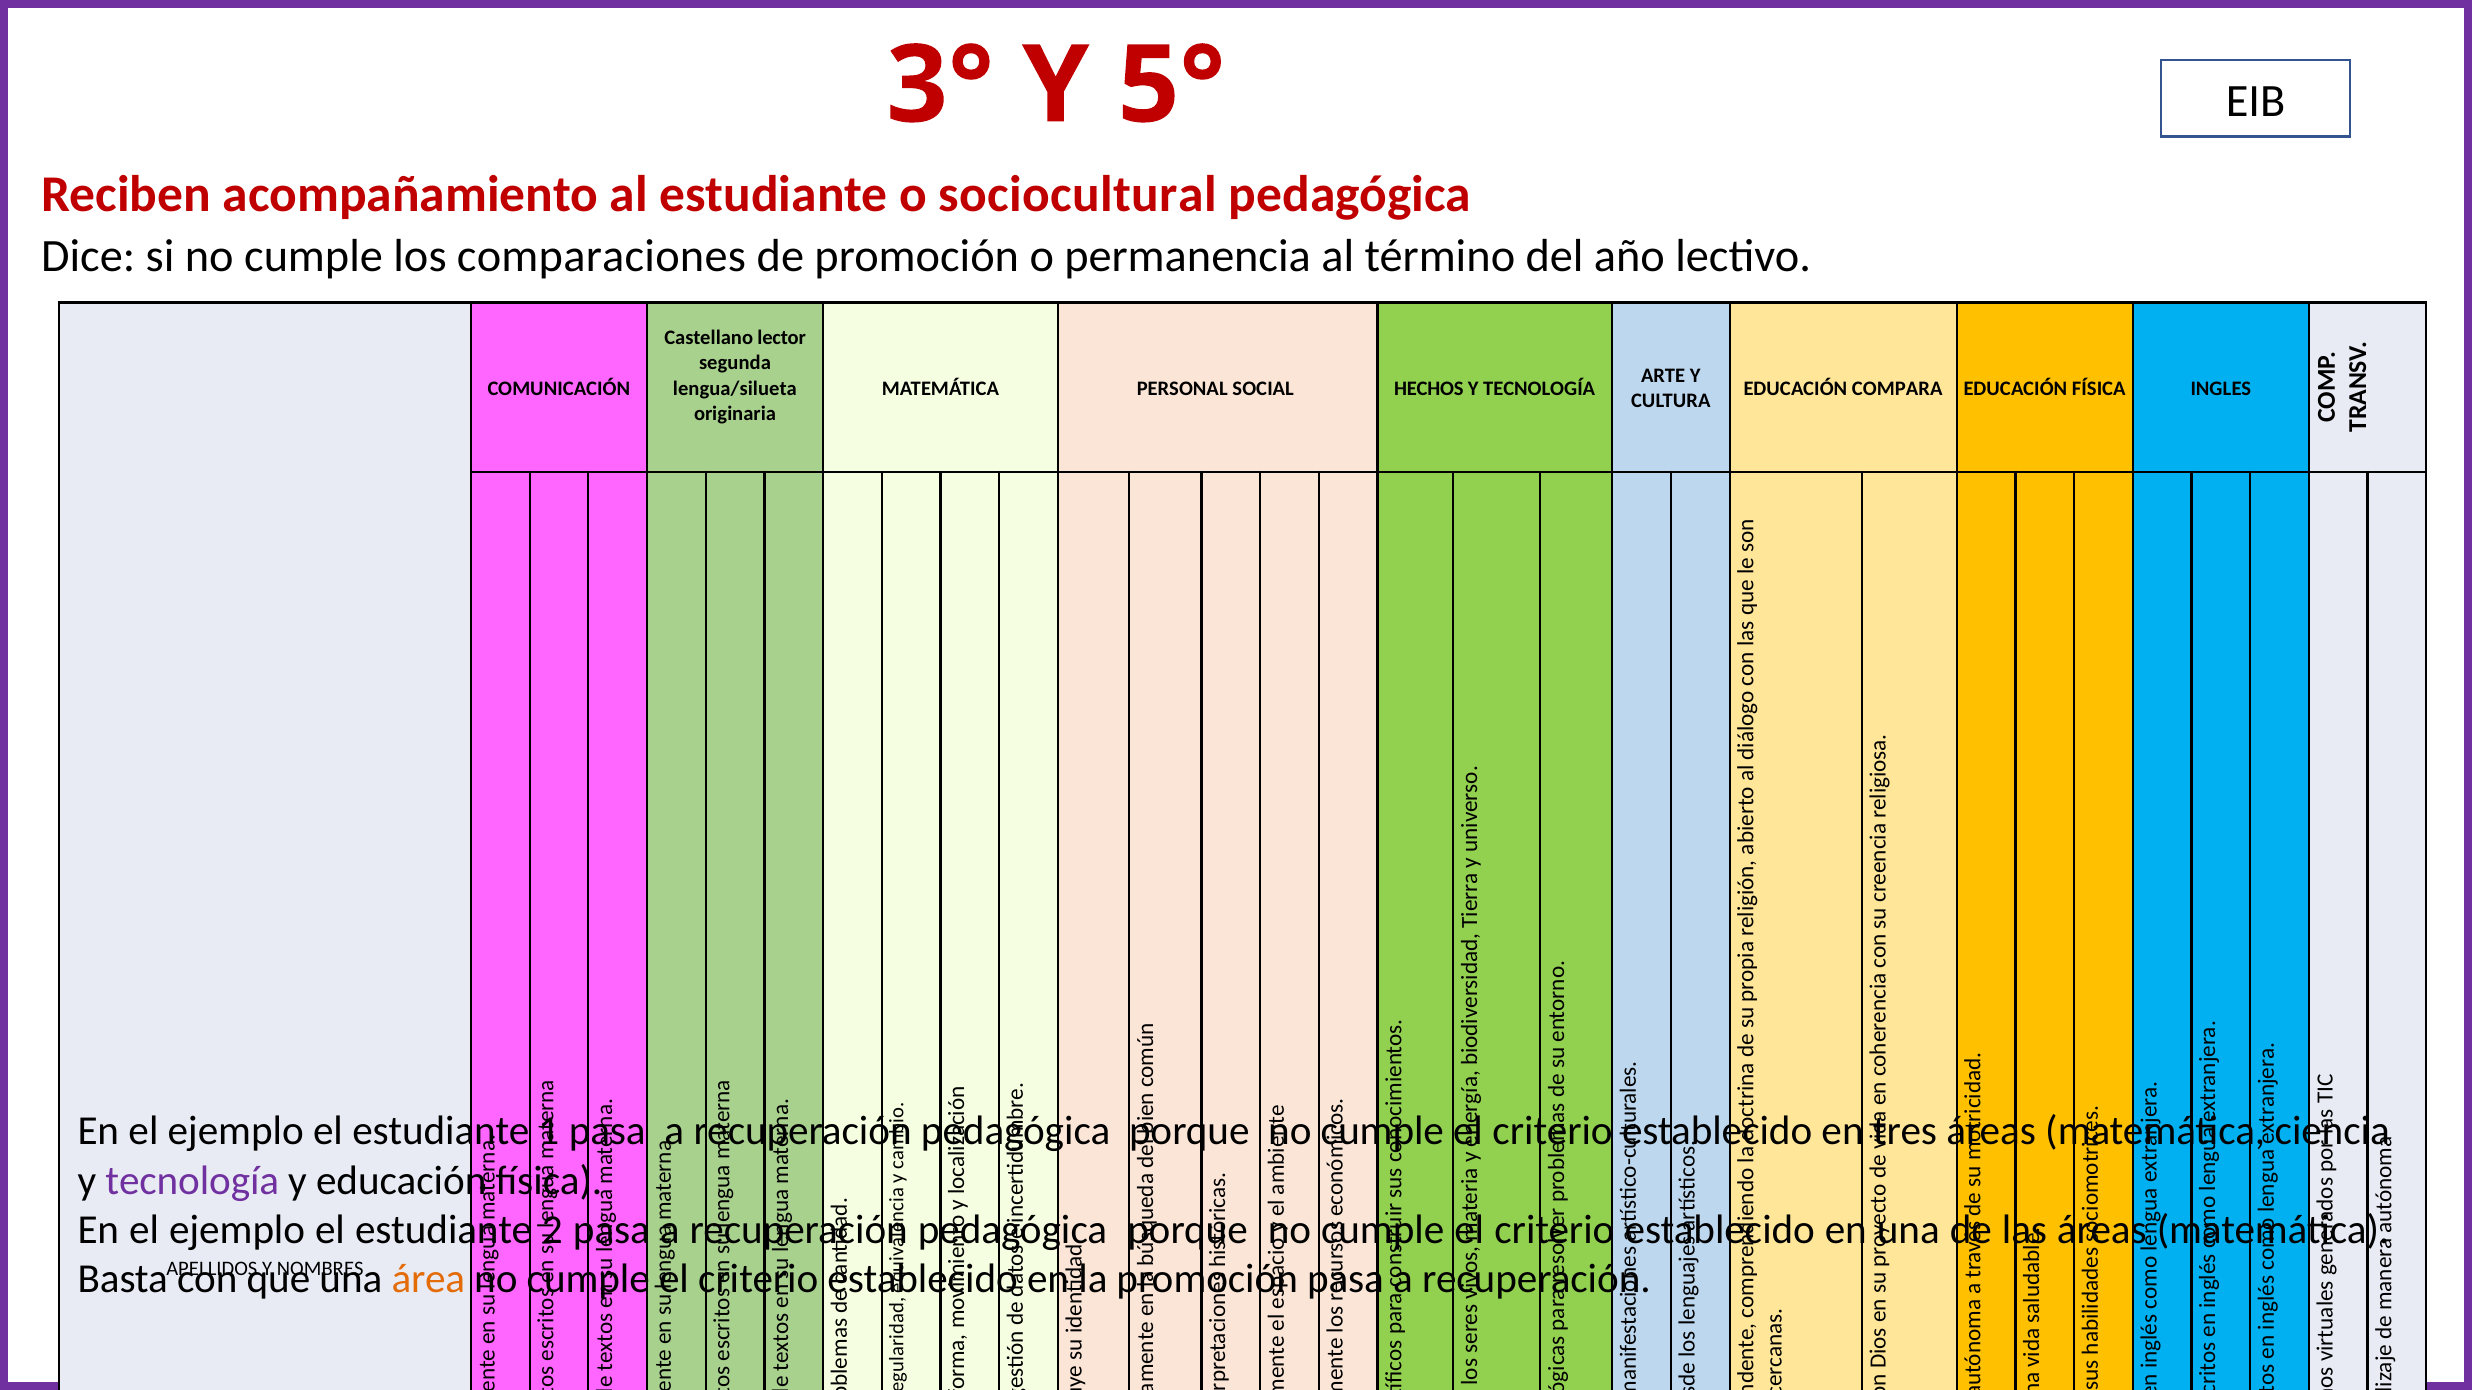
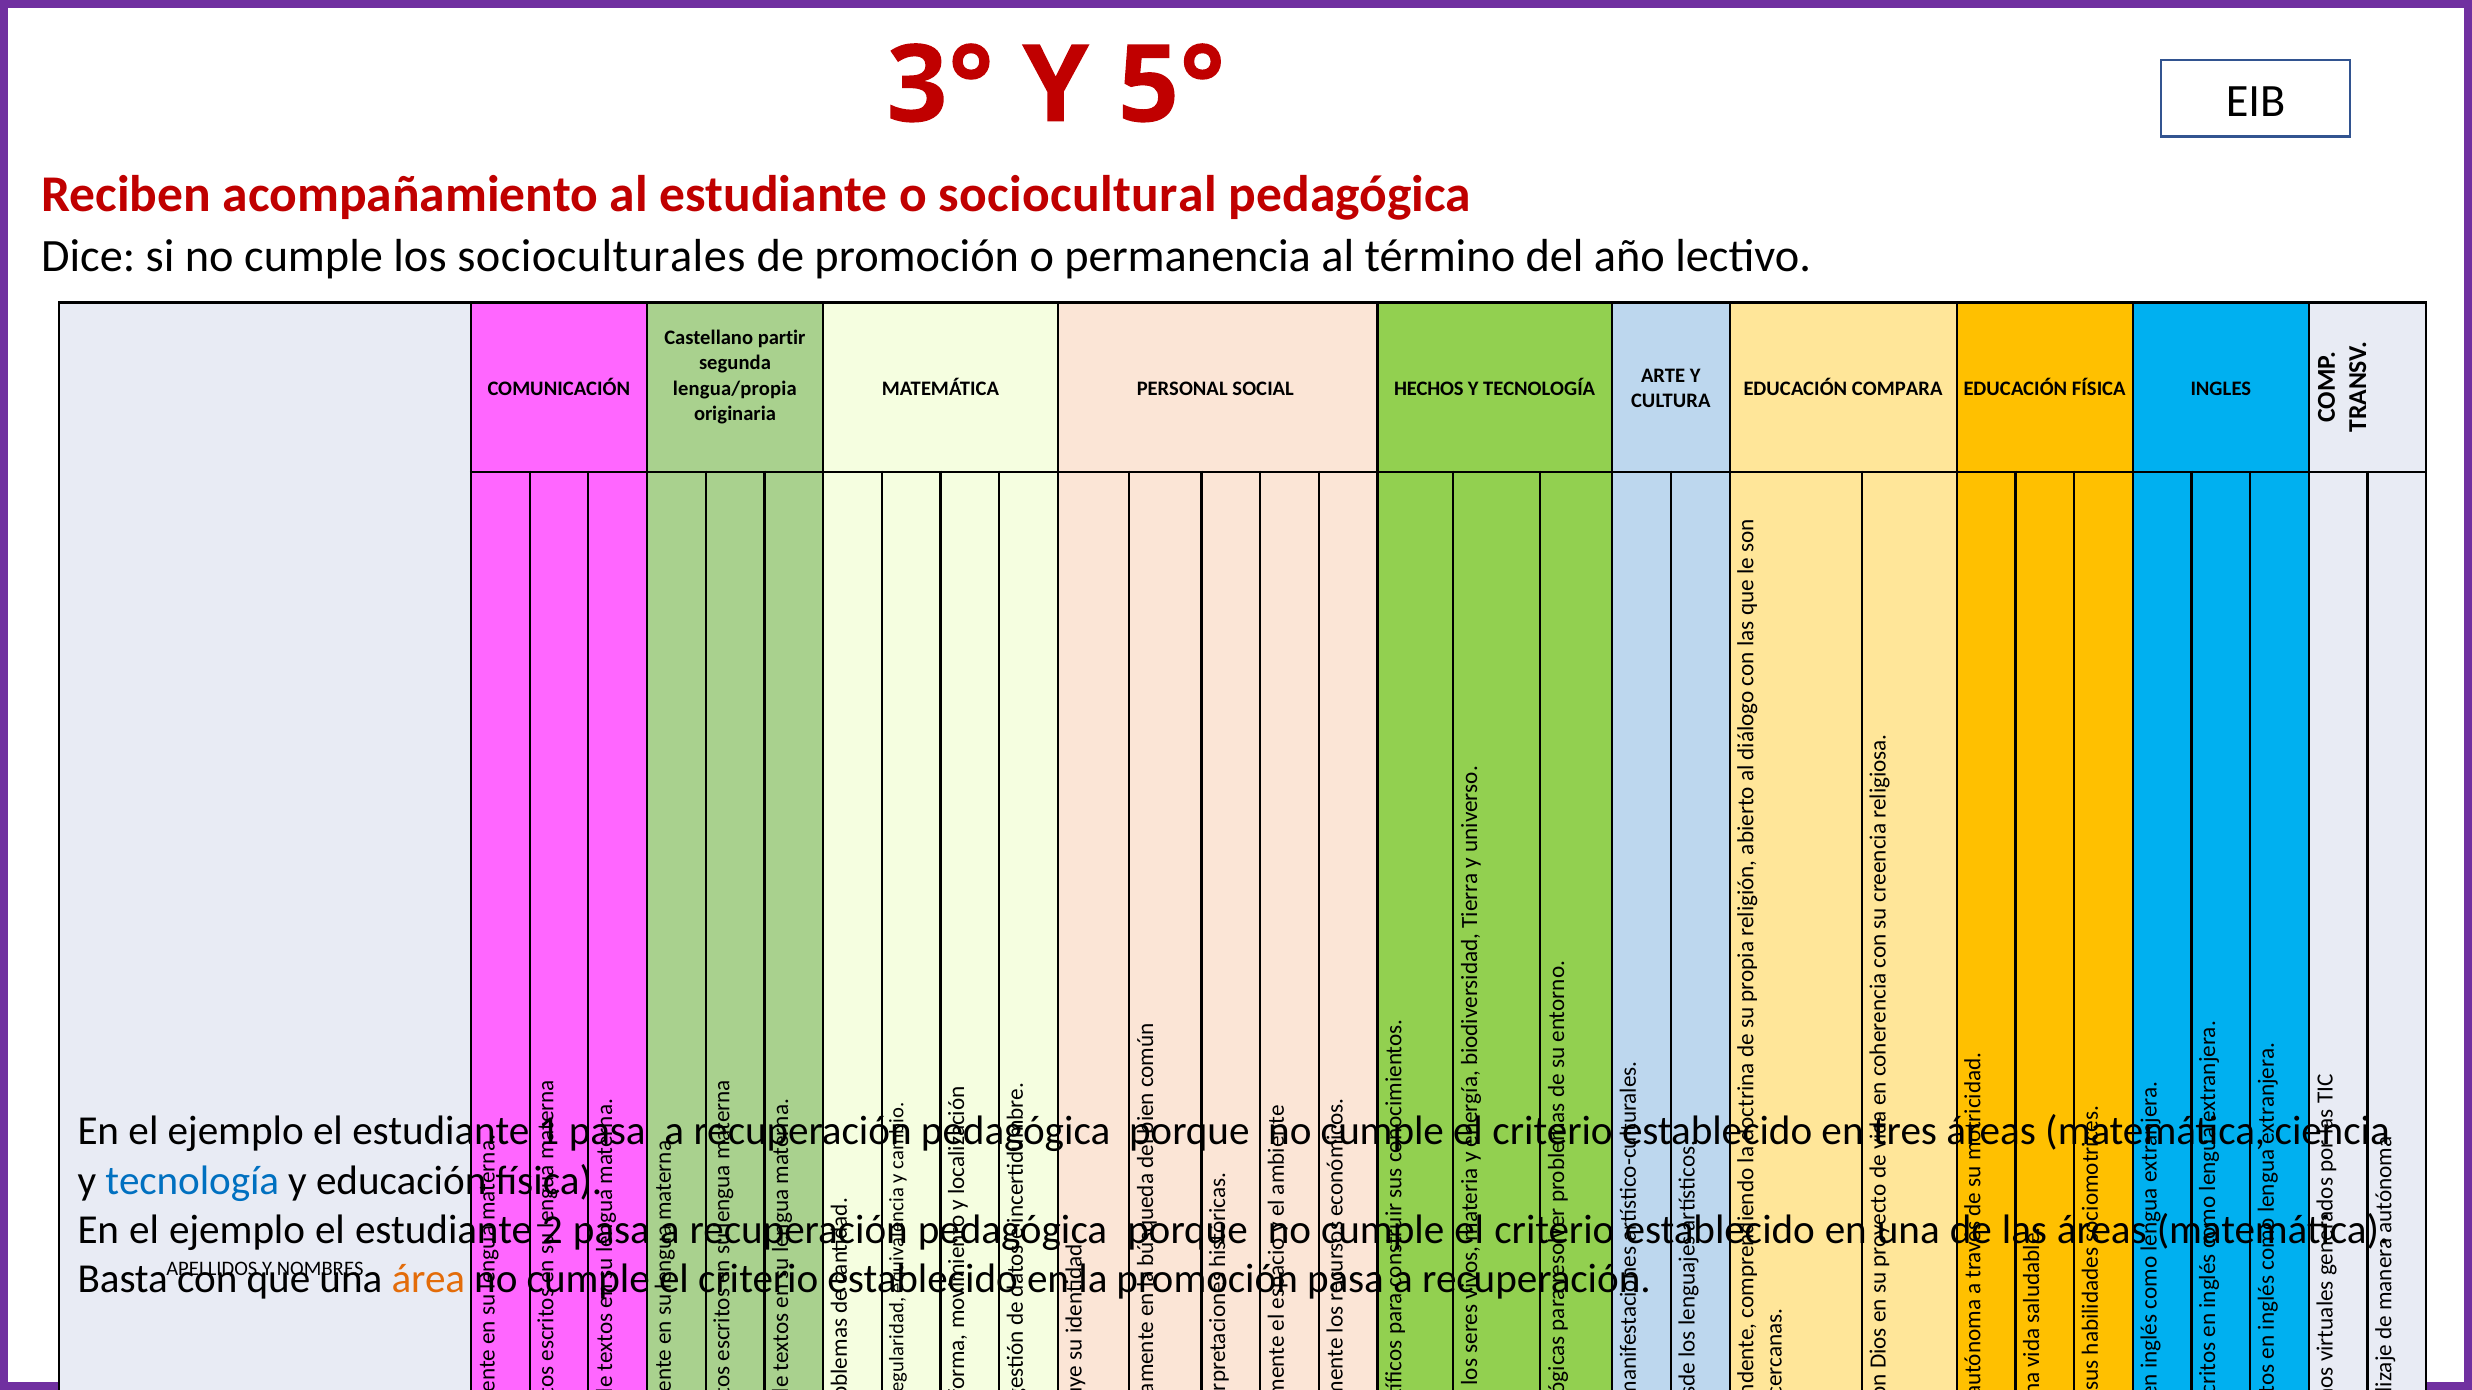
comparaciones: comparaciones -> socioculturales
lector: lector -> partir
lengua/silueta: lengua/silueta -> lengua/propia
tecnología at (192, 1181) colour: purple -> blue
